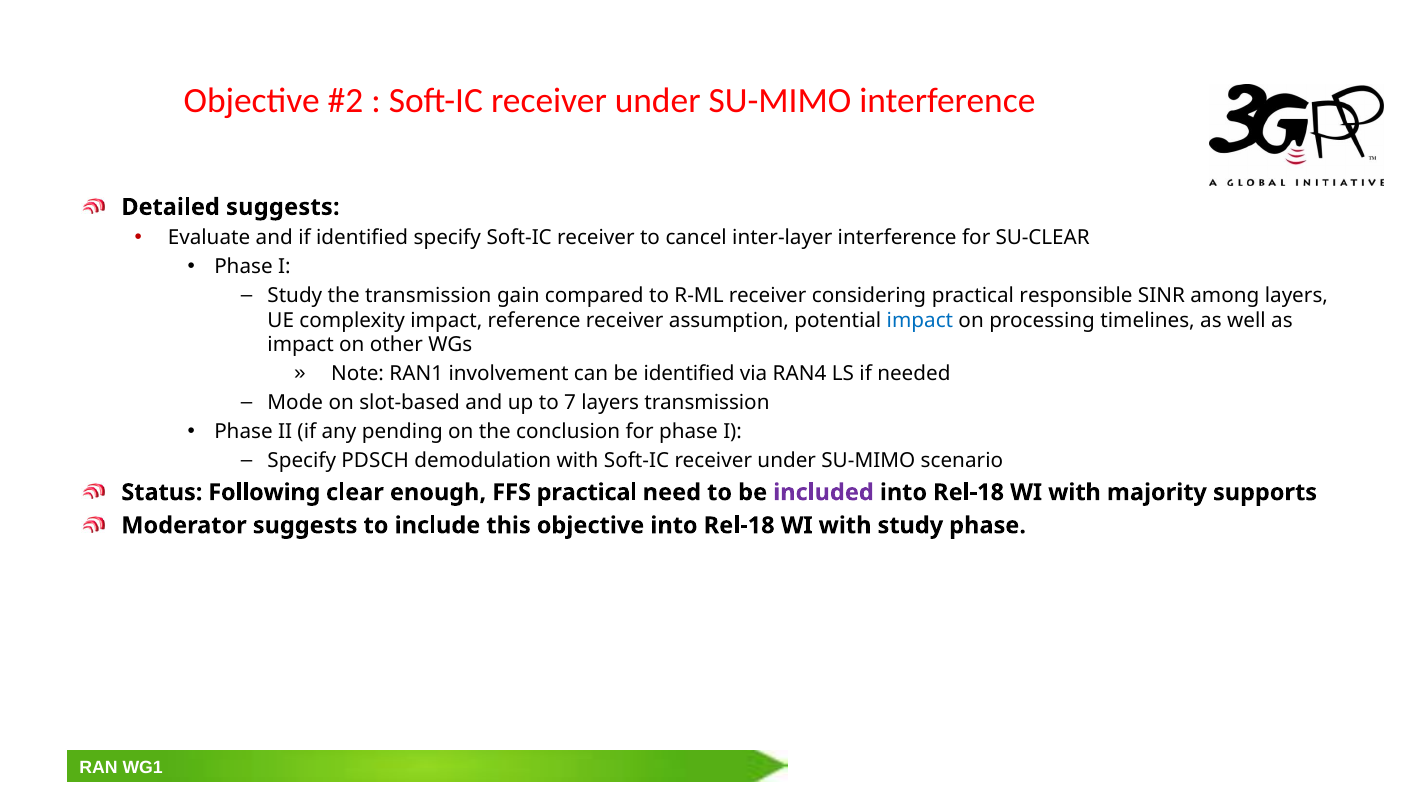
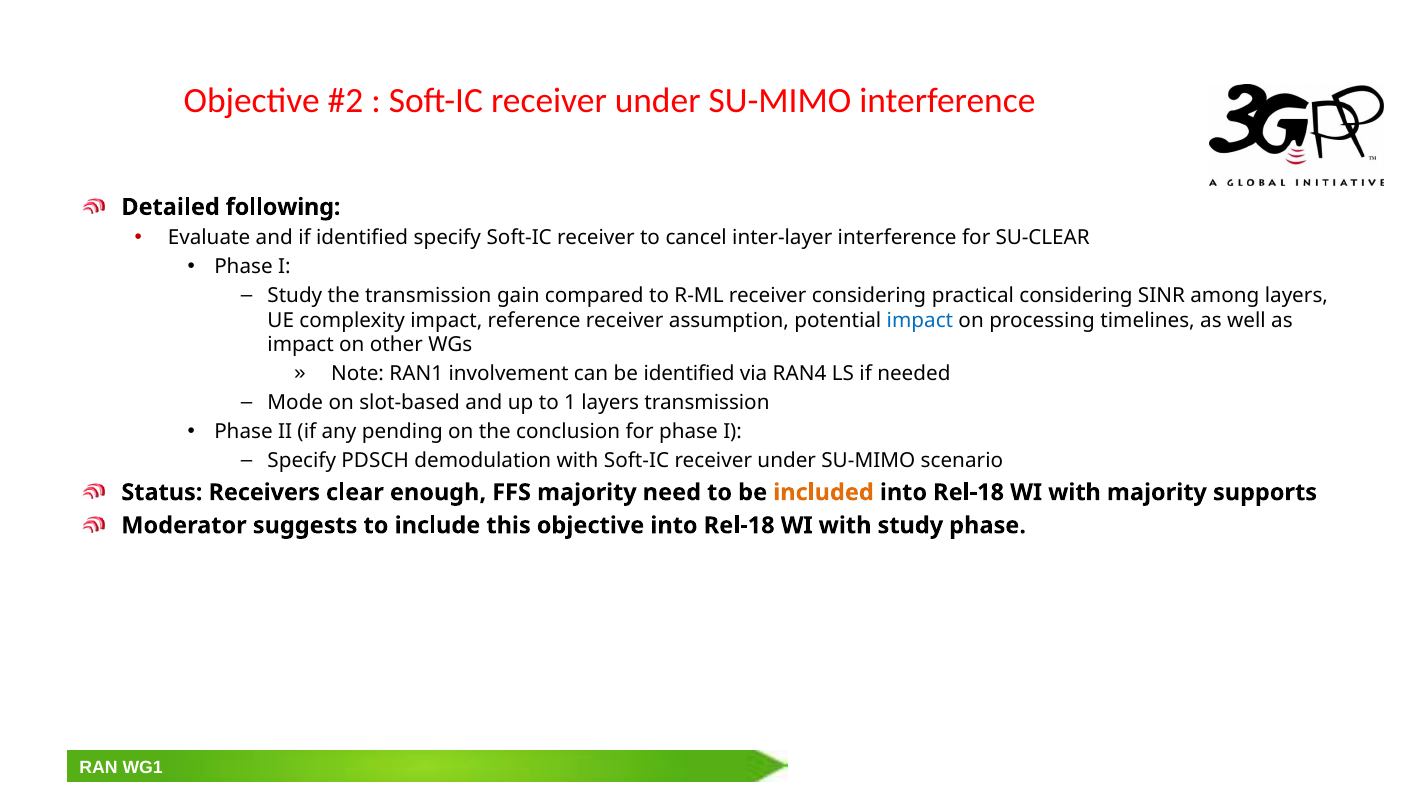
Detailed suggests: suggests -> following
practical responsible: responsible -> considering
7: 7 -> 1
Following: Following -> Receivers
FFS practical: practical -> majority
included colour: purple -> orange
